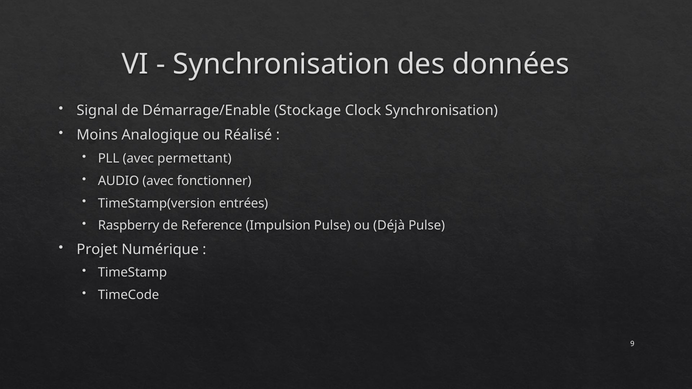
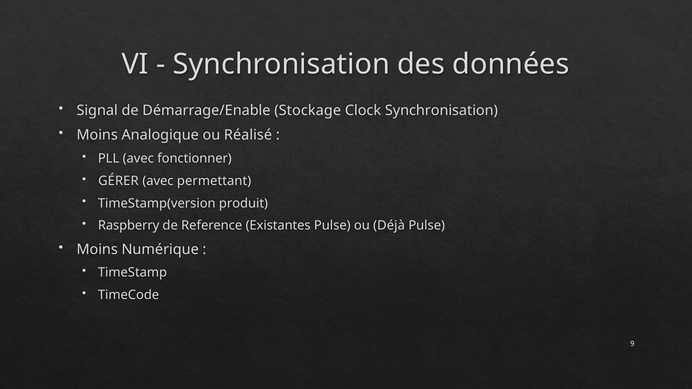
permettant: permettant -> fonctionner
AUDIO: AUDIO -> GÉRER
fonctionner: fonctionner -> permettant
entrées: entrées -> produit
Impulsion: Impulsion -> Existantes
Projet at (97, 250): Projet -> Moins
